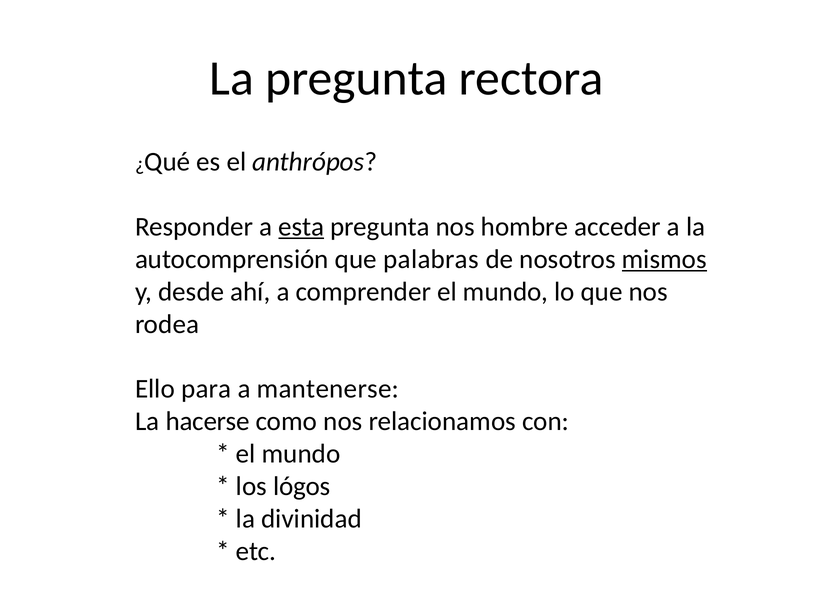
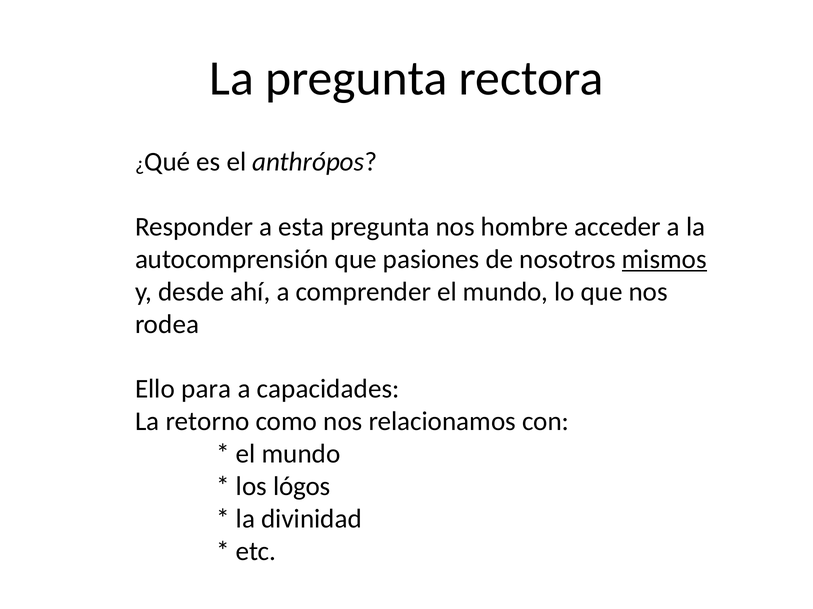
esta underline: present -> none
palabras: palabras -> pasiones
mantenerse: mantenerse -> capacidades
hacerse: hacerse -> retorno
